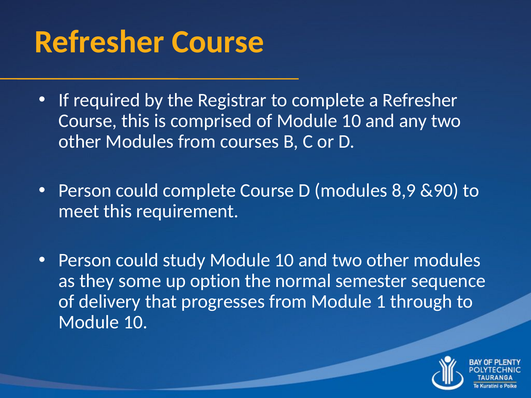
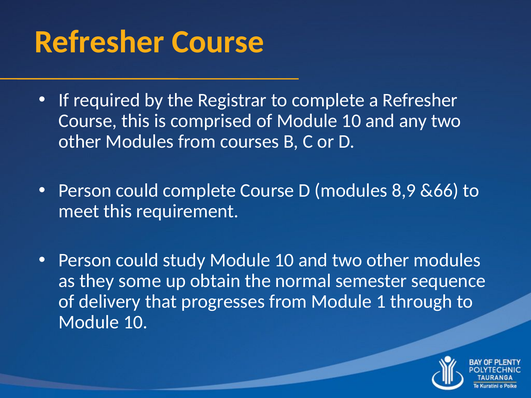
&90: &90 -> &66
option: option -> obtain
